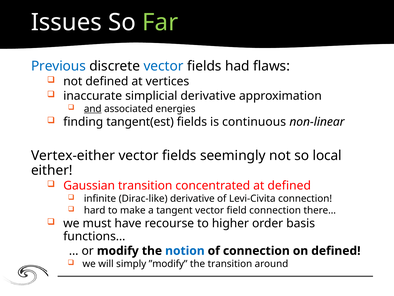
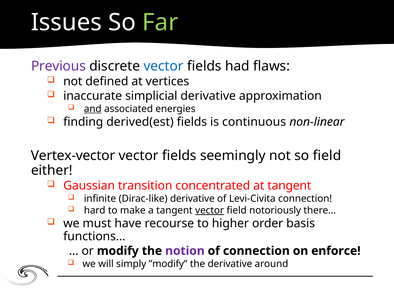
Previous colour: blue -> purple
tangent(est: tangent(est -> derived(est
Vertex-either: Vertex-either -> Vertex-vector
so local: local -> field
at defined: defined -> tangent
vector at (210, 210) underline: none -> present
field connection: connection -> notoriously
notion colour: blue -> purple
on defined: defined -> enforce
the transition: transition -> derivative
